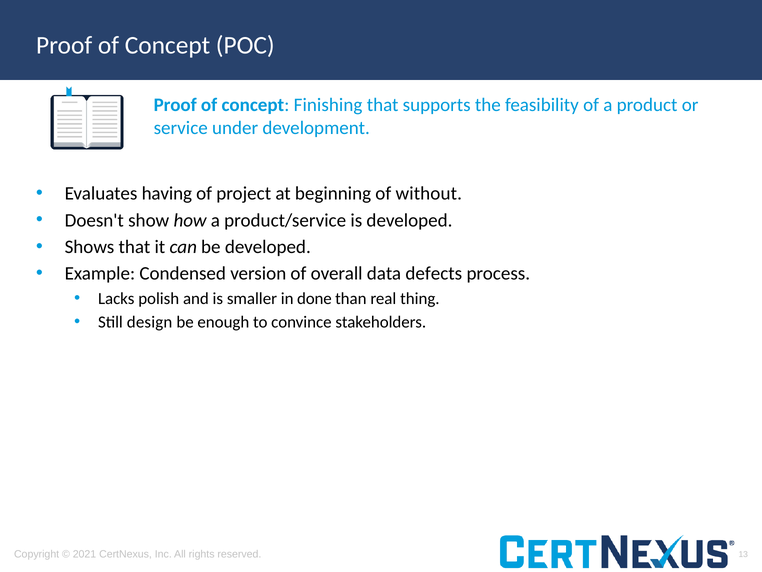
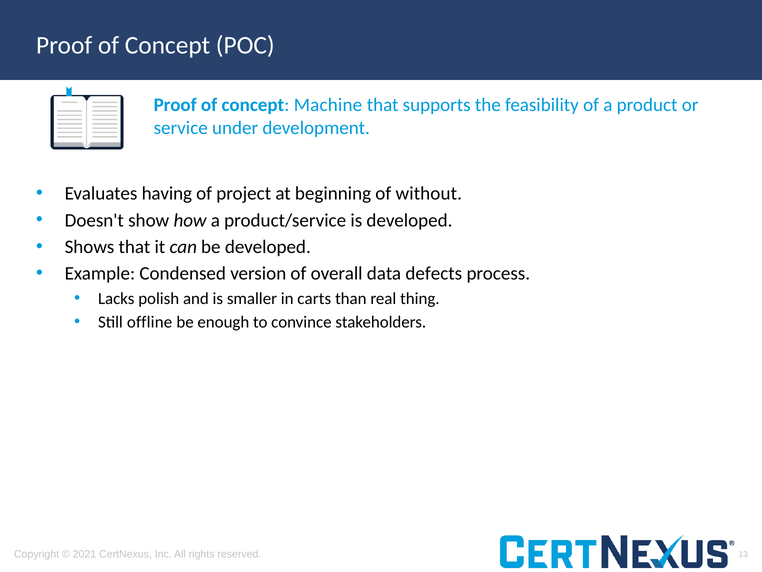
Finishing: Finishing -> Machine
done: done -> carts
design: design -> offline
